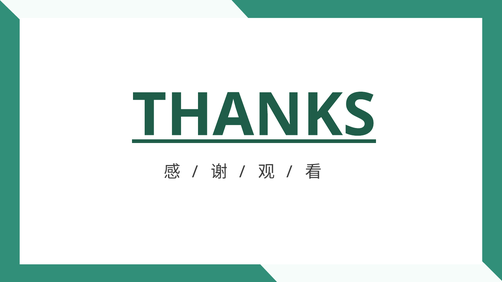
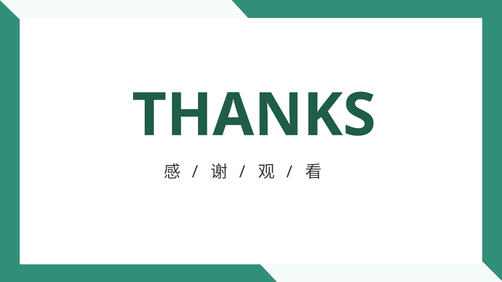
THANKS underline: present -> none
